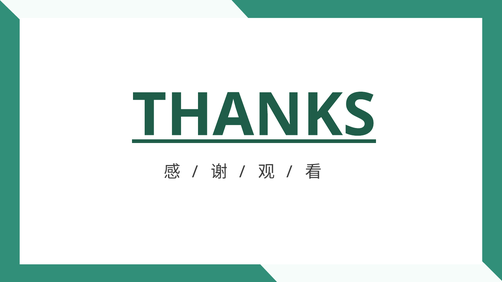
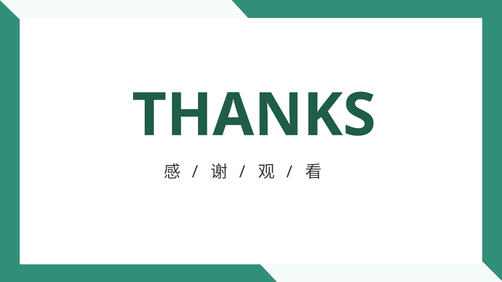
THANKS underline: present -> none
